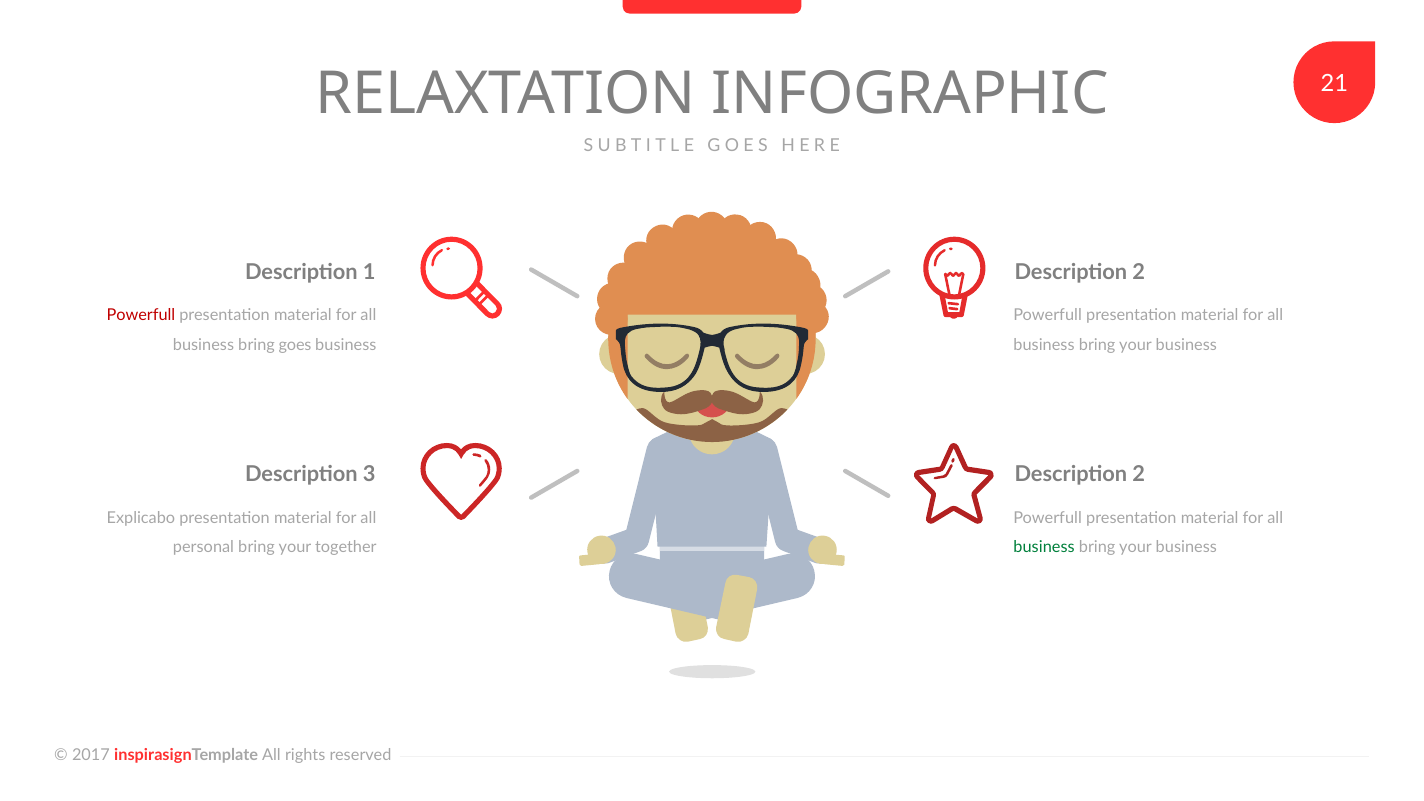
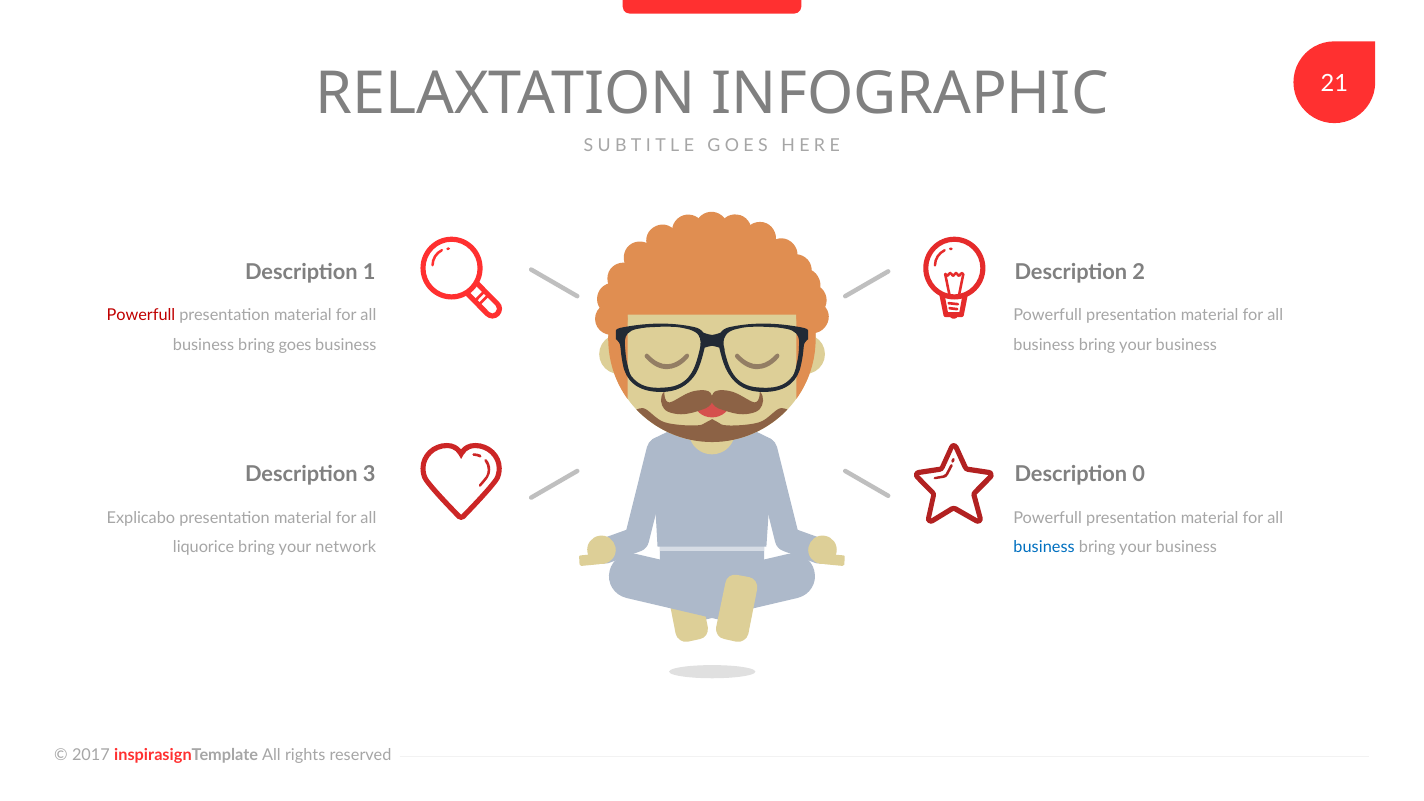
2 at (1139, 474): 2 -> 0
personal: personal -> liquorice
together: together -> network
business at (1044, 547) colour: green -> blue
